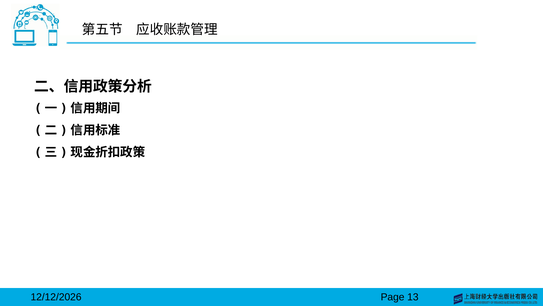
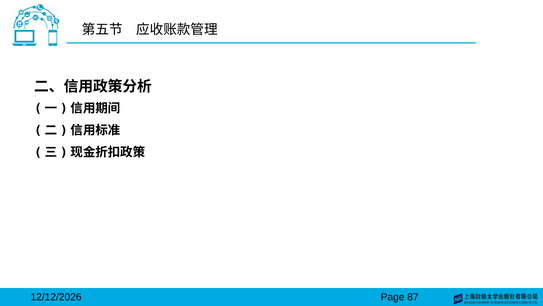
13: 13 -> 87
